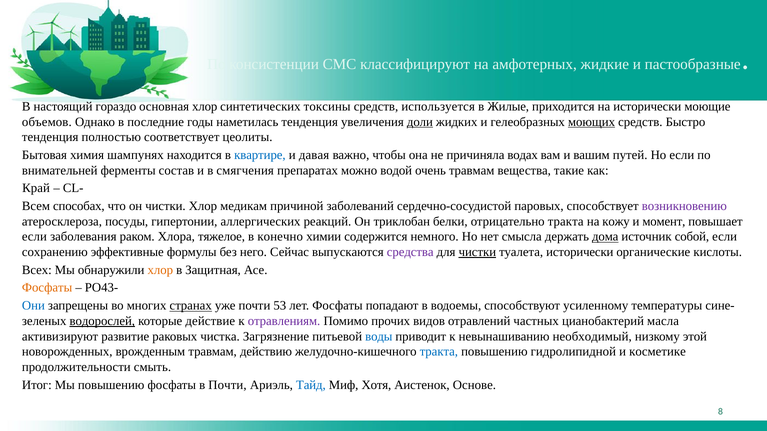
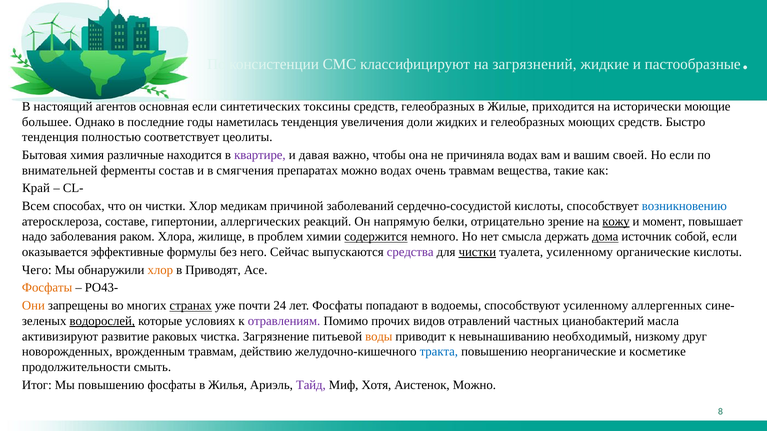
амфотерных: амфотерных -> загрязнений
гораздо: гораздо -> агентов
основная хлор: хлор -> если
средств используется: используется -> гелеобразных
объемов: объемов -> большее
доли underline: present -> none
моющих underline: present -> none
шампунях: шампунях -> различные
квартире colour: blue -> purple
путей: путей -> своей
можно водой: водой -> водах
сердечно-сосудистой паровых: паровых -> кислоты
возникновению colour: purple -> blue
посуды: посуды -> составе
триклобан: триклобан -> напрямую
отрицательно тракта: тракта -> зрение
кожу underline: none -> present
если at (34, 237): если -> надо
тяжелое: тяжелое -> жилище
конечно: конечно -> проблем
содержится underline: none -> present
сохранению: сохранению -> оказывается
туалета исторически: исторически -> усиленному
Всех: Всех -> Чего
Защитная: Защитная -> Приводят
Они colour: blue -> orange
53: 53 -> 24
температуры: температуры -> аллергенных
действие: действие -> условиях
воды colour: blue -> orange
этой: этой -> друг
гидролипидной: гидролипидной -> неорганические
в Почти: Почти -> Жилья
Тайд colour: blue -> purple
Аистенок Основе: Основе -> Можно
